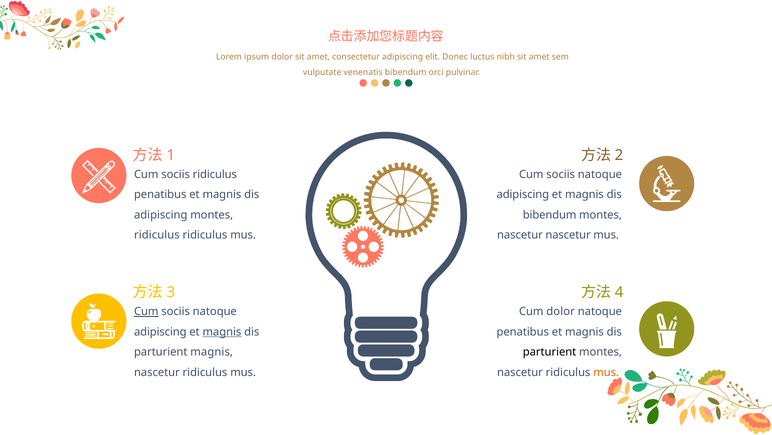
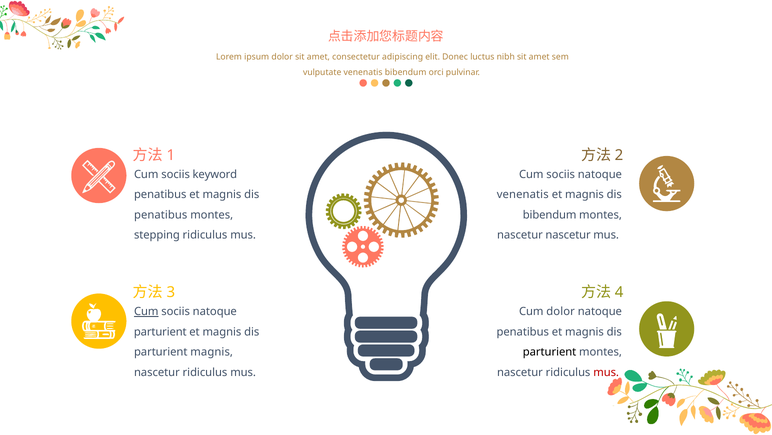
sociis ridiculus: ridiculus -> keyword
adipiscing at (523, 194): adipiscing -> venenatis
adipiscing at (161, 215): adipiscing -> penatibus
ridiculus at (157, 235): ridiculus -> stepping
adipiscing at (160, 331): adipiscing -> parturient
magnis at (222, 331) underline: present -> none
mus at (606, 372) colour: orange -> red
